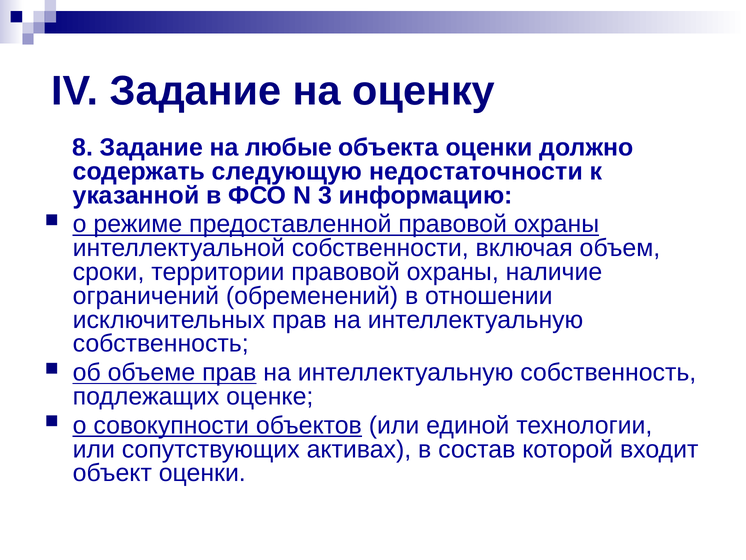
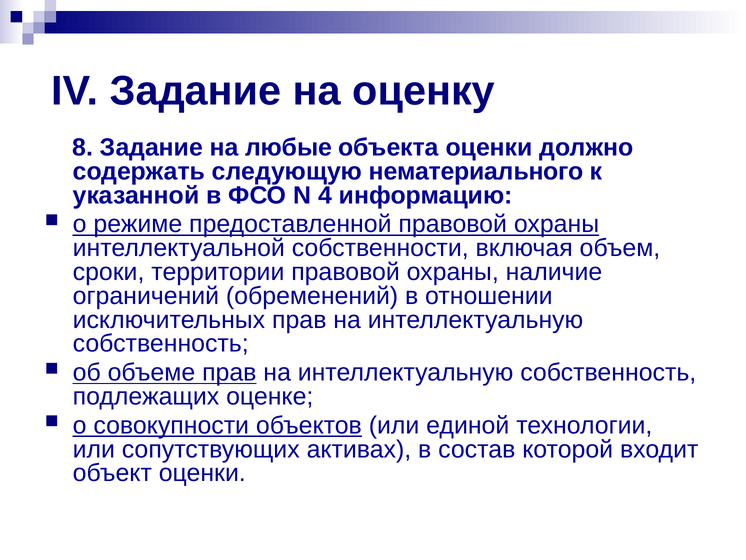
недостаточности: недостаточности -> нематериального
3: 3 -> 4
